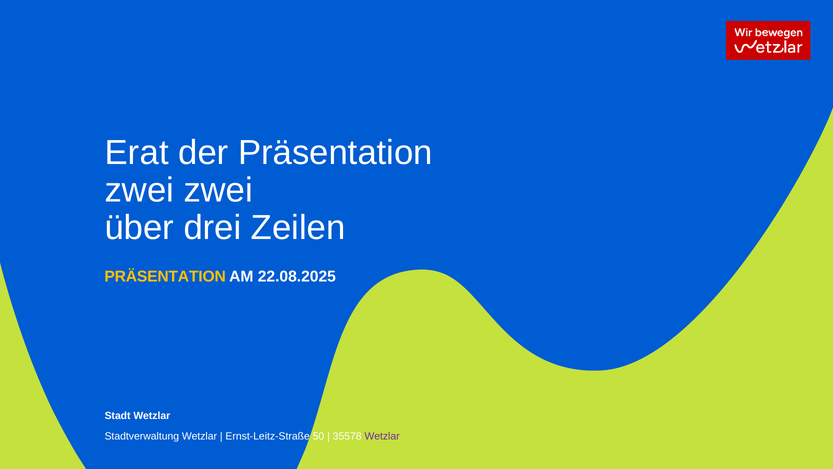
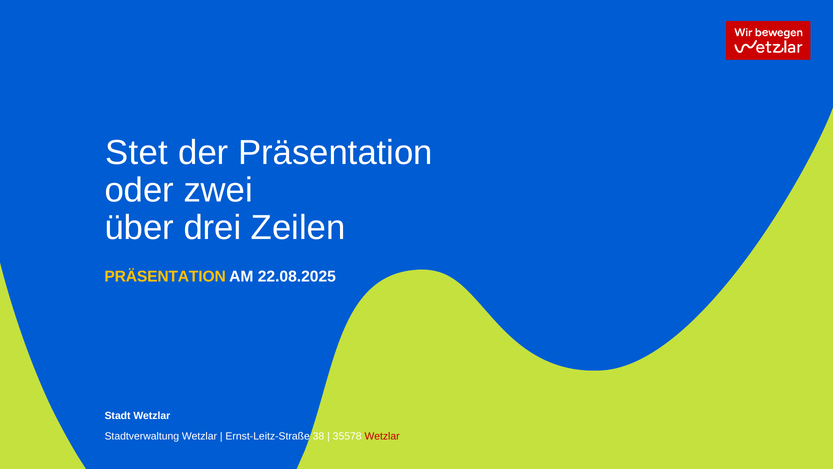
Erat: Erat -> Stet
zwei at (139, 190): zwei -> oder
50: 50 -> 38
Wetzlar at (382, 436) colour: purple -> red
